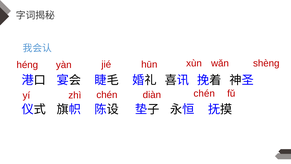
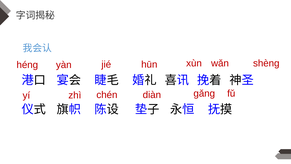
chén chén: chén -> gǎng
